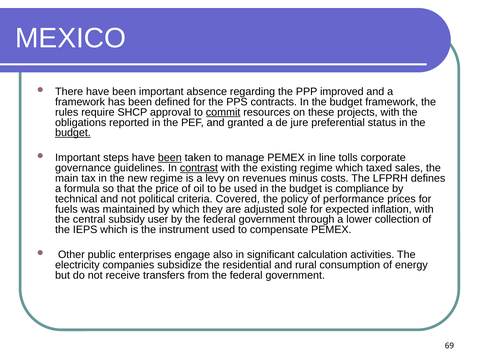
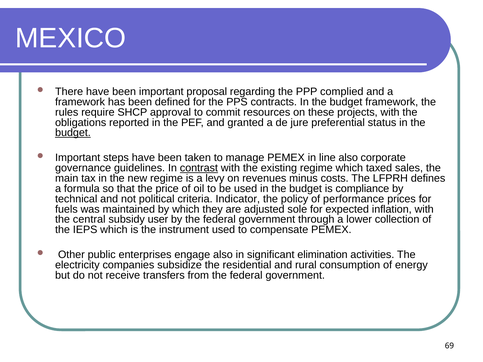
absence: absence -> proposal
improved: improved -> complied
commit underline: present -> none
been at (170, 158) underline: present -> none
line tolls: tolls -> also
Covered: Covered -> Indicator
calculation: calculation -> elimination
